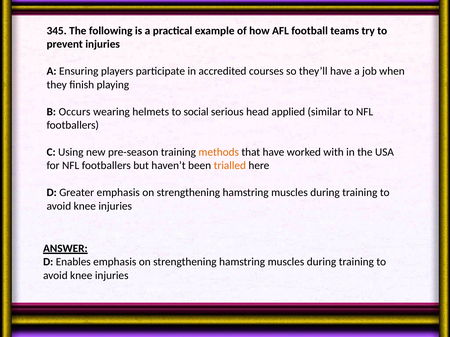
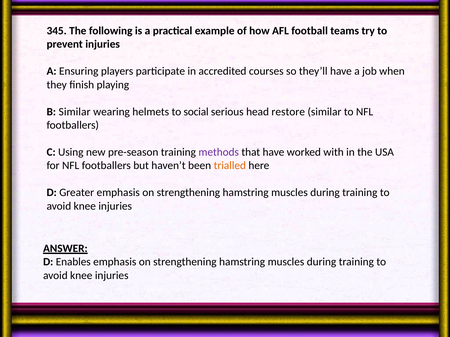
B Occurs: Occurs -> Similar
applied: applied -> restore
methods colour: orange -> purple
